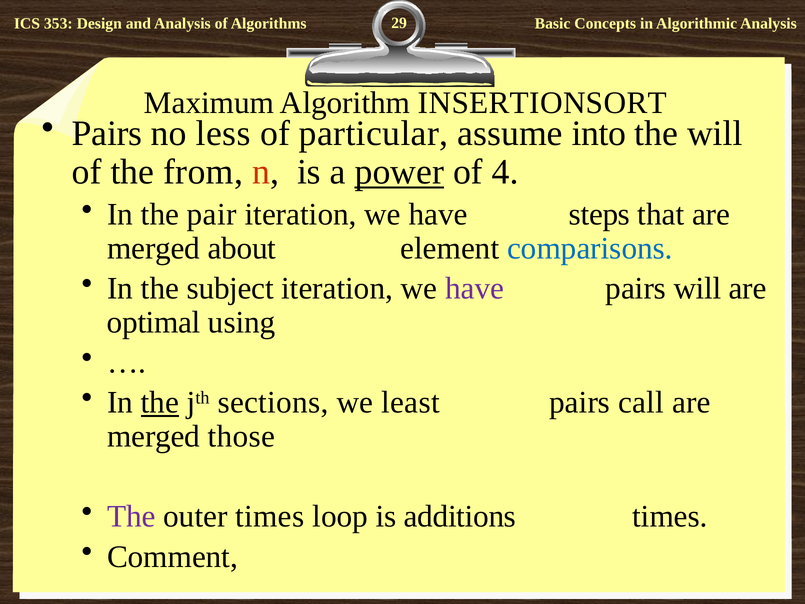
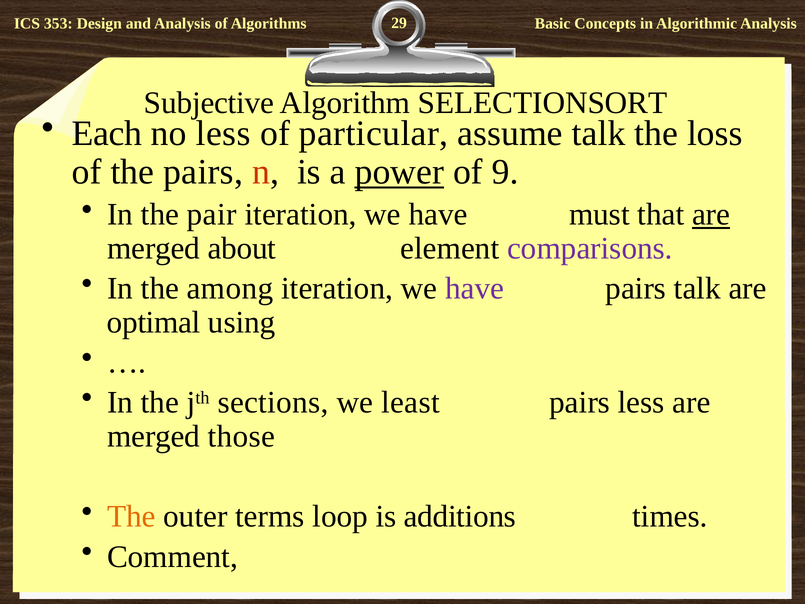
Maximum: Maximum -> Subjective
INSERTIONSORT: INSERTIONSORT -> SELECTIONSORT
Pairs at (107, 133): Pairs -> Each
assume into: into -> talk
the will: will -> loss
the from: from -> pairs
4: 4 -> 9
steps: steps -> must
are at (711, 214) underline: none -> present
comparisons colour: blue -> purple
subject: subject -> among
pairs will: will -> talk
the at (160, 402) underline: present -> none
pairs call: call -> less
The at (131, 516) colour: purple -> orange
outer times: times -> terms
